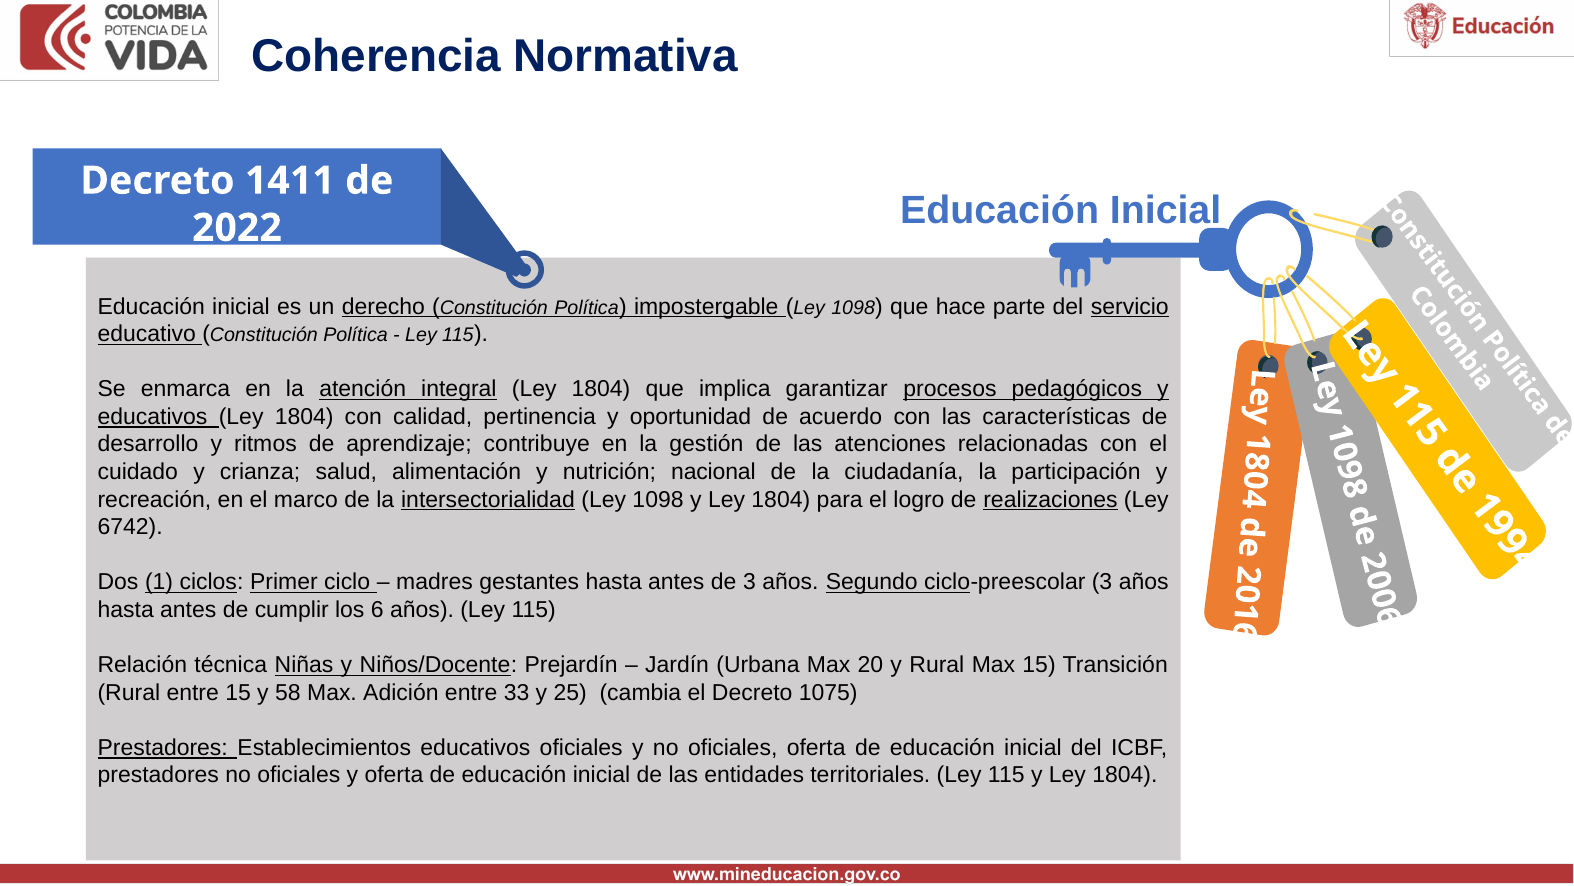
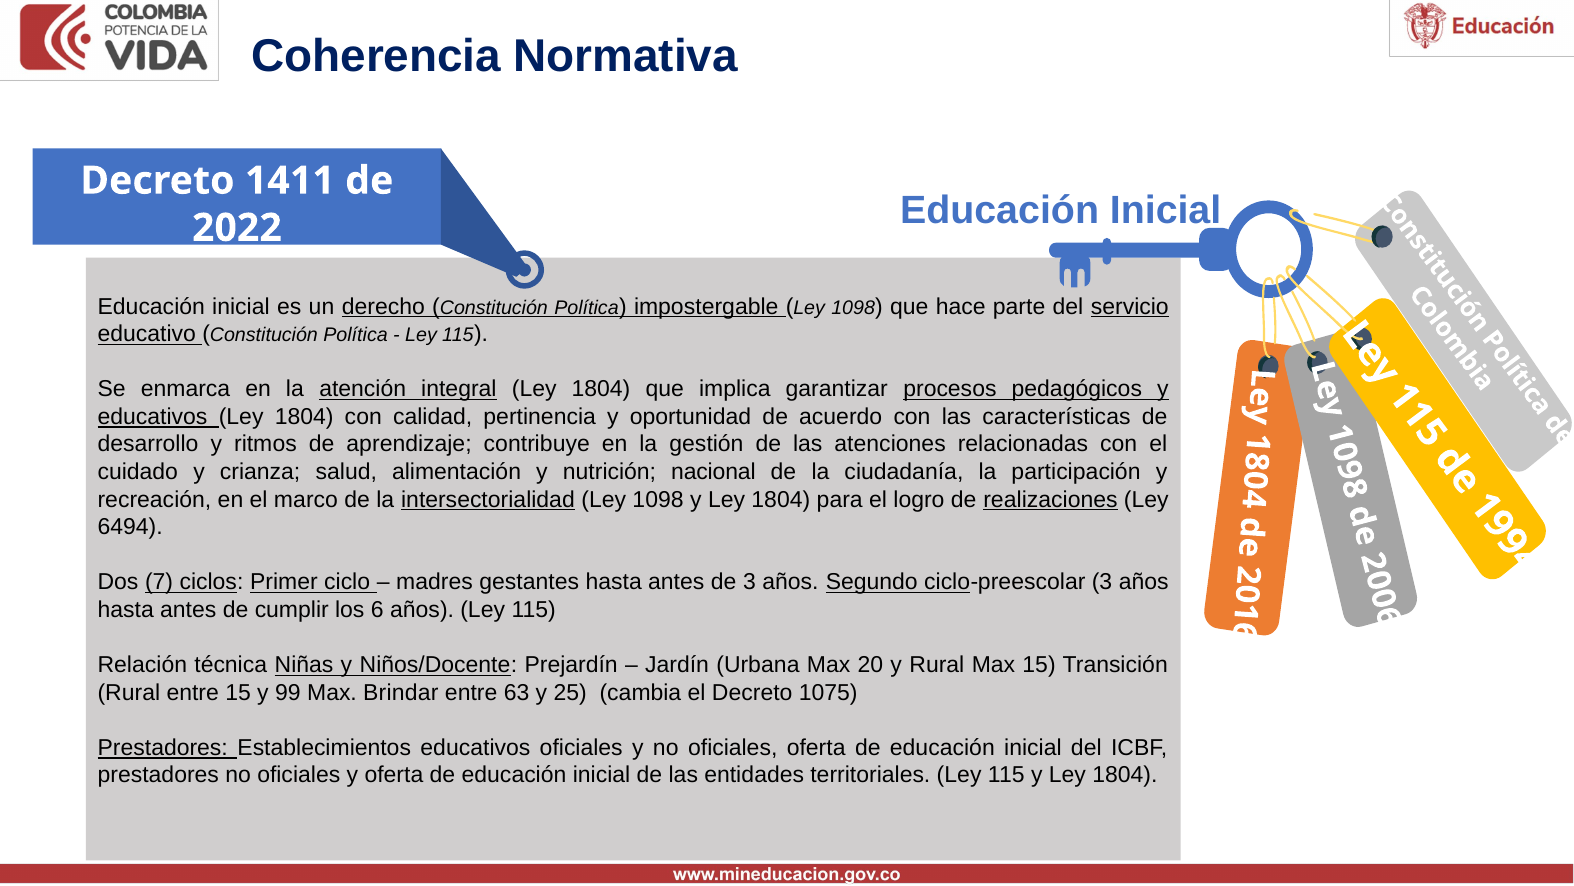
6742: 6742 -> 6494
Dos 1: 1 -> 7
58: 58 -> 99
Adición: Adición -> Brindar
33: 33 -> 63
